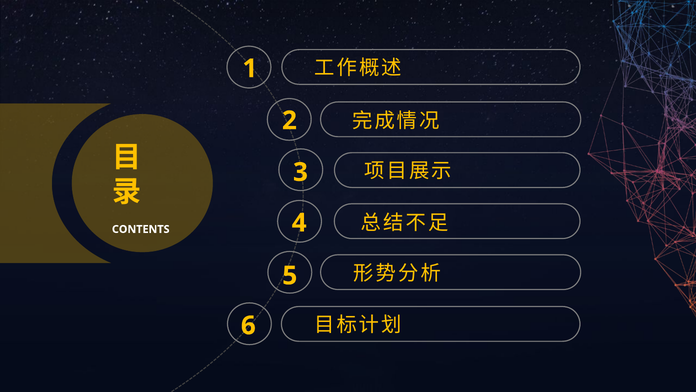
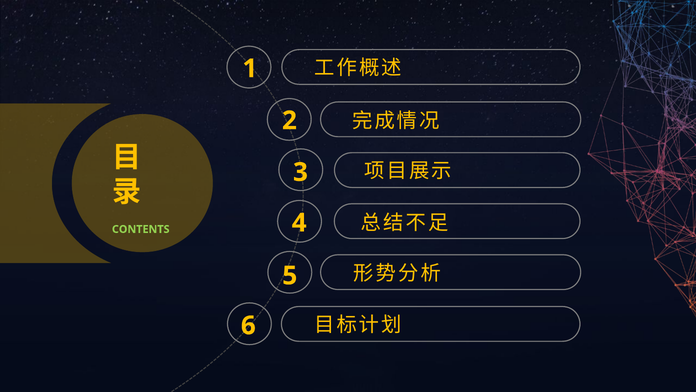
CONTENTS colour: white -> light green
